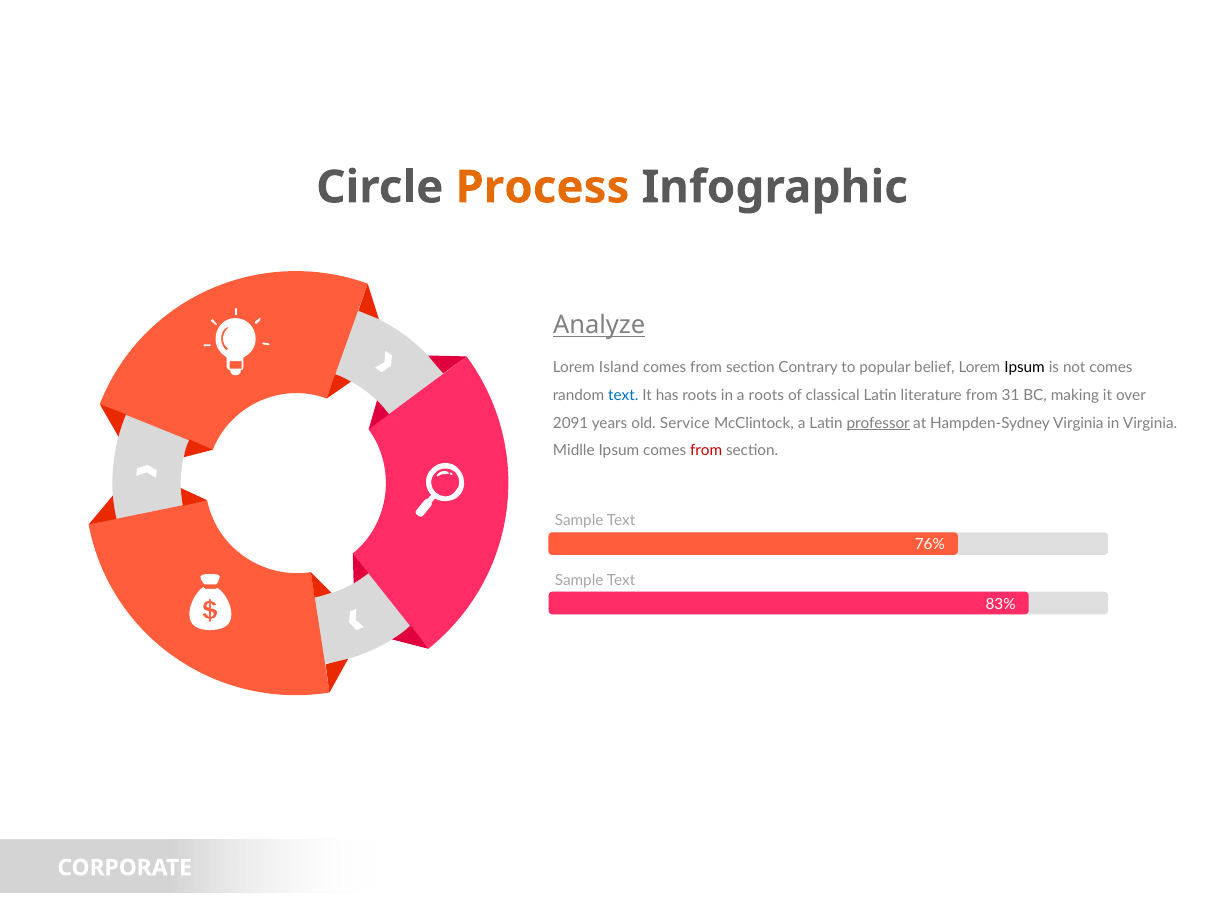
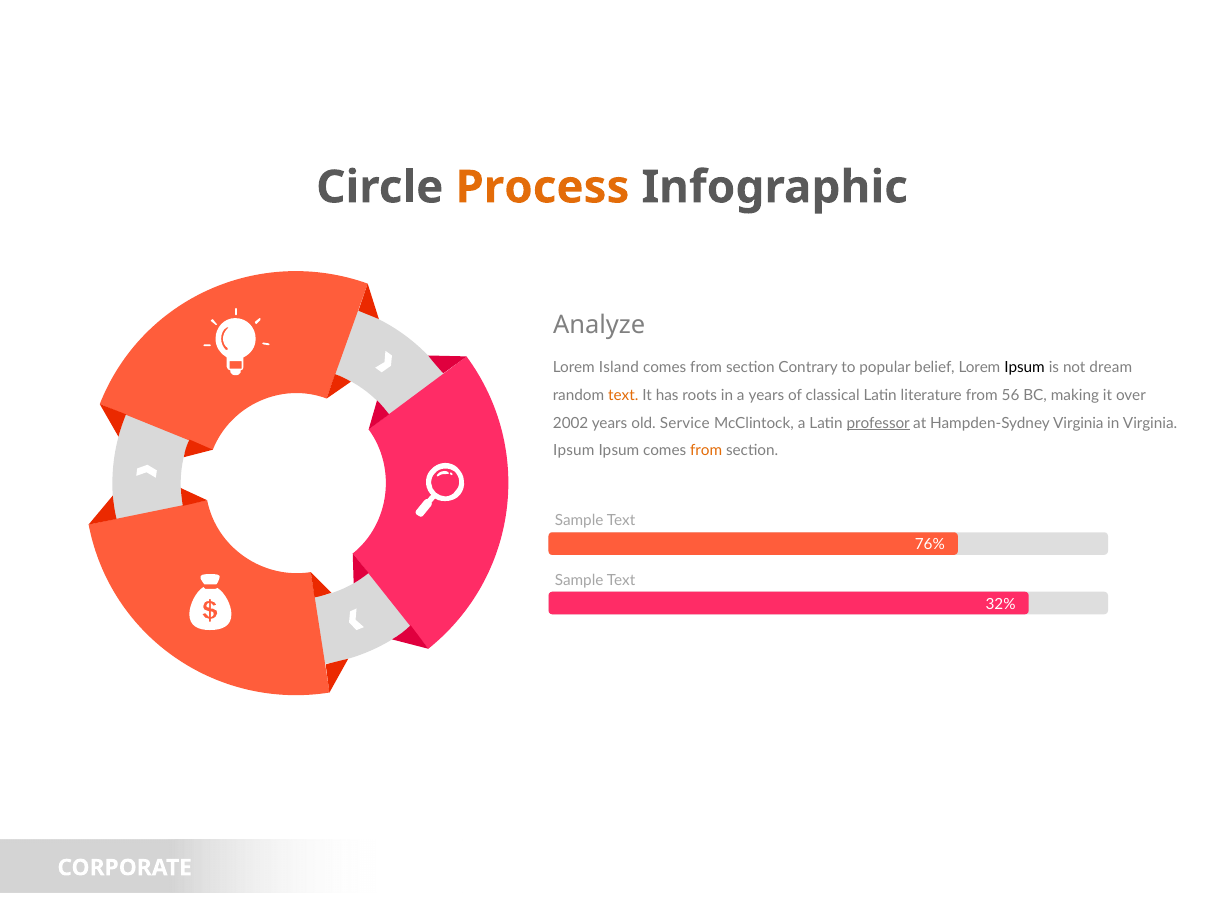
Analyze underline: present -> none
not comes: comes -> dream
text at (623, 396) colour: blue -> orange
a roots: roots -> years
31: 31 -> 56
2091: 2091 -> 2002
Midlle at (574, 451): Midlle -> Ipsum
from at (706, 451) colour: red -> orange
83%: 83% -> 32%
